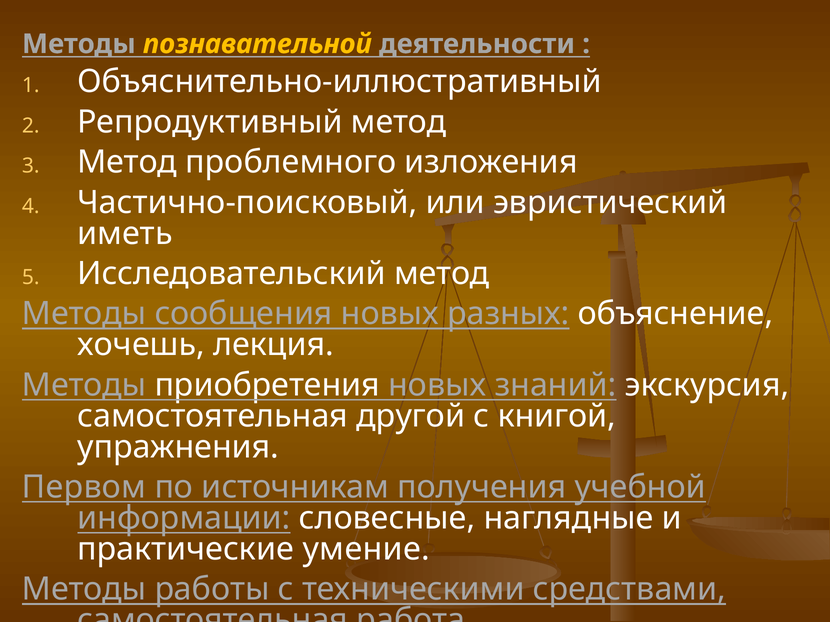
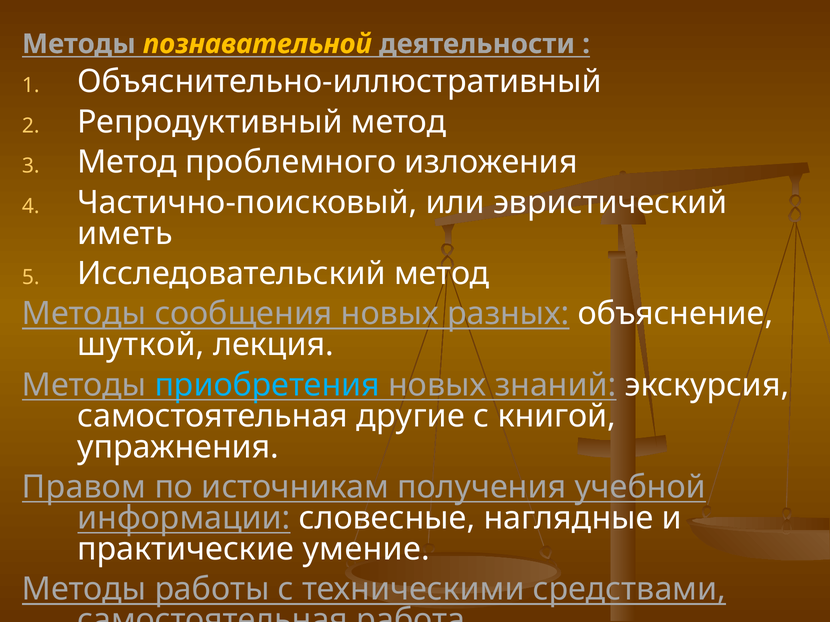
хочешь: хочешь -> шуткой
приобретения colour: white -> light blue
другой: другой -> другие
Первом: Первом -> Правом
